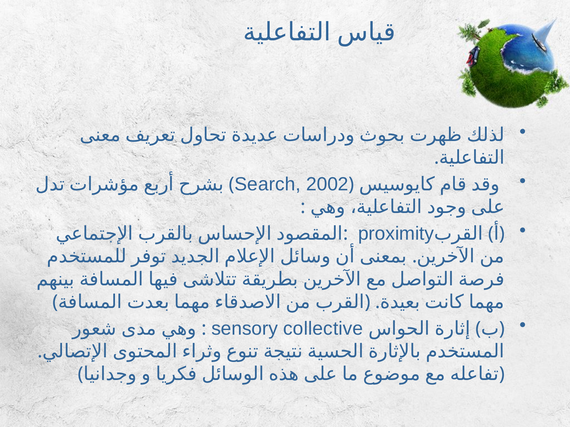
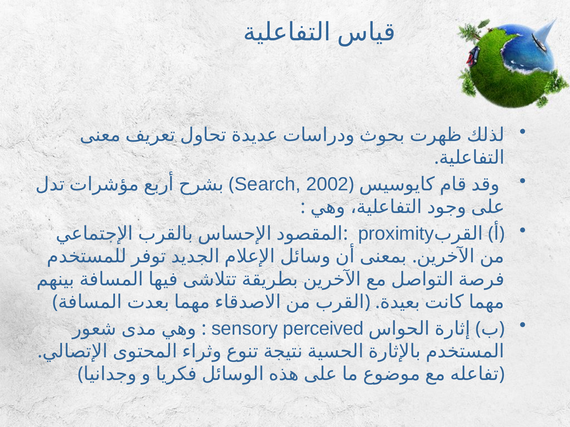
collective: collective -> perceived
